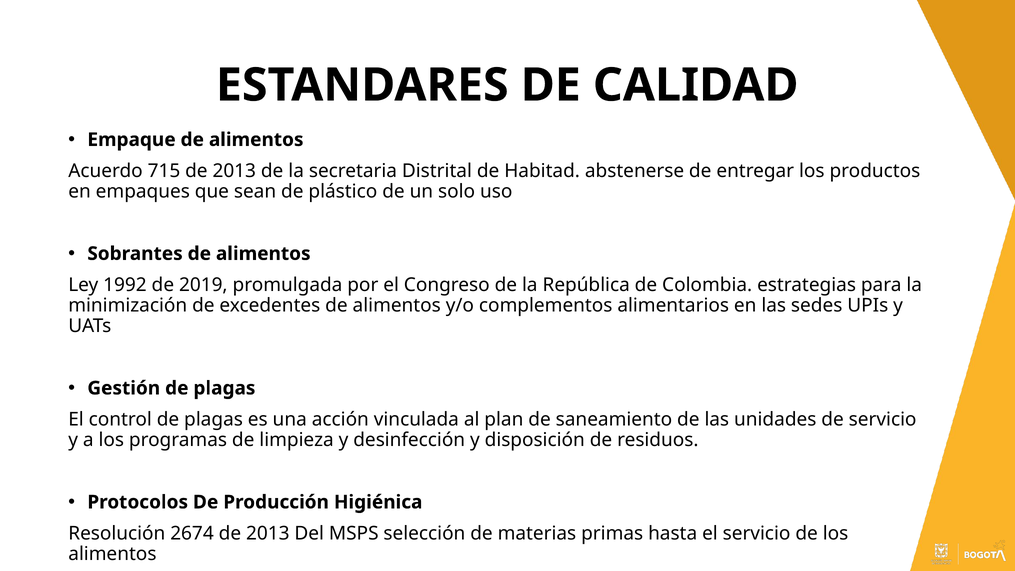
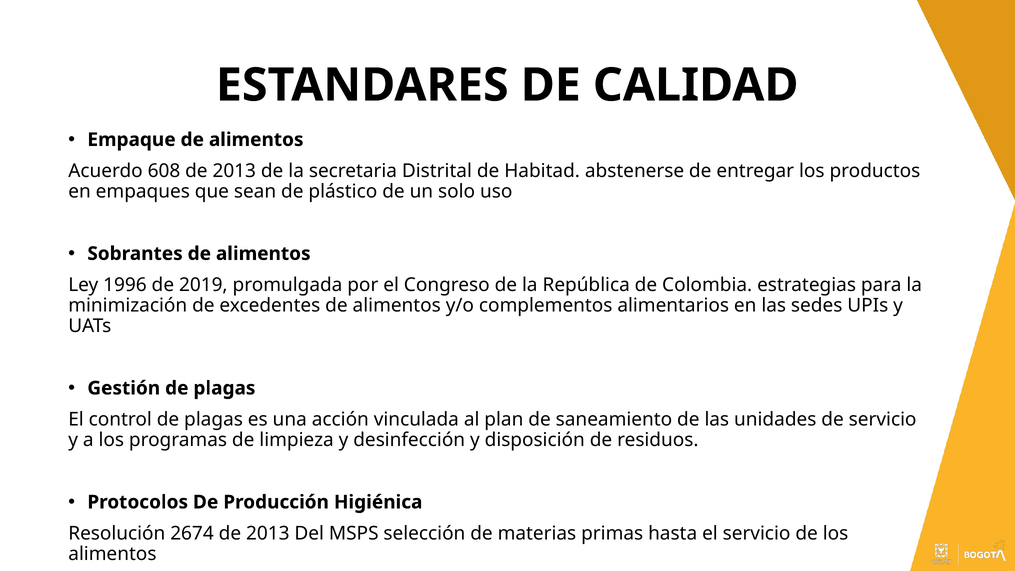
715: 715 -> 608
1992: 1992 -> 1996
